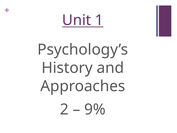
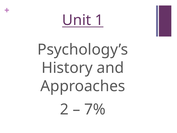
9%: 9% -> 7%
